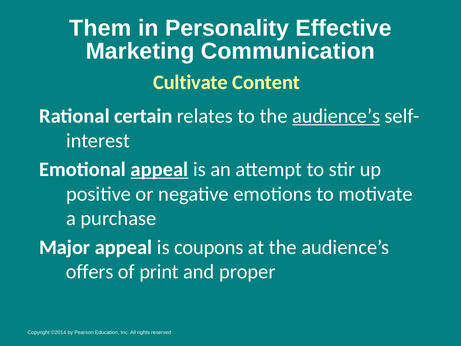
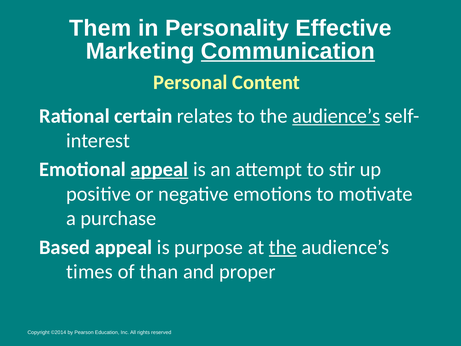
Communication underline: none -> present
Cultivate: Cultivate -> Personal
Major: Major -> Based
coupons: coupons -> purpose
the at (283, 247) underline: none -> present
offers: offers -> times
print: print -> than
